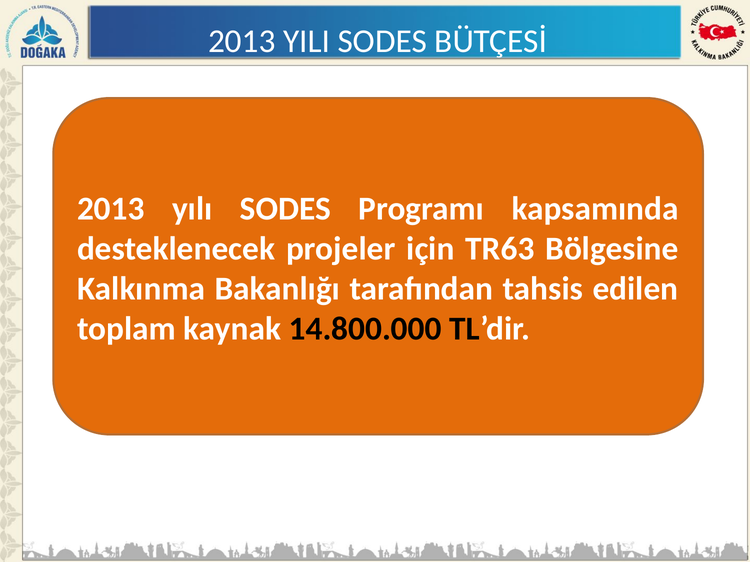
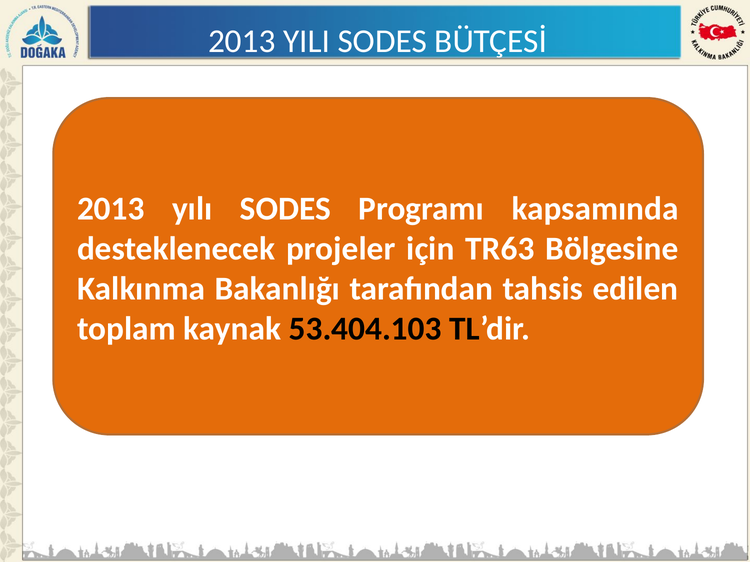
14.800.000: 14.800.000 -> 53.404.103
